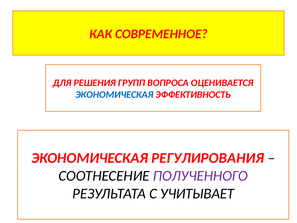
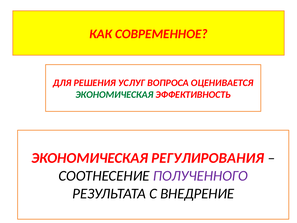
ГРУПП: ГРУПП -> УСЛУГ
ЭКОНОМИЧЕСКАЯ at (114, 95) colour: blue -> green
УЧИТЫВАЕТ: УЧИТЫВАЕТ -> ВНЕДРЕНИЕ
